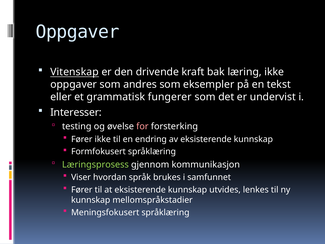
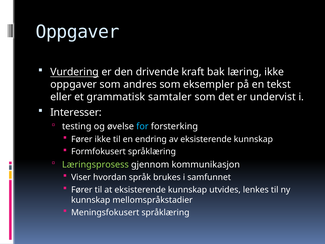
Vitenskap: Vitenskap -> Vurdering
fungerer: fungerer -> samtaler
for colour: pink -> light blue
